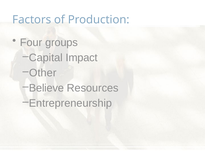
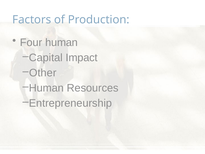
Four groups: groups -> human
Believe at (46, 88): Believe -> Human
